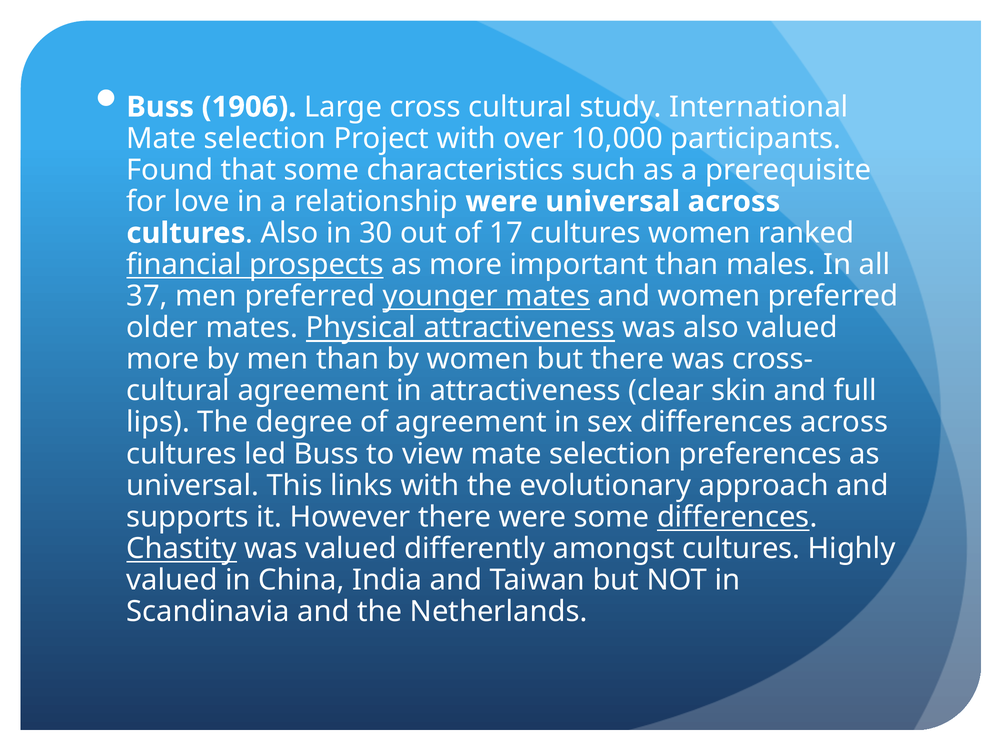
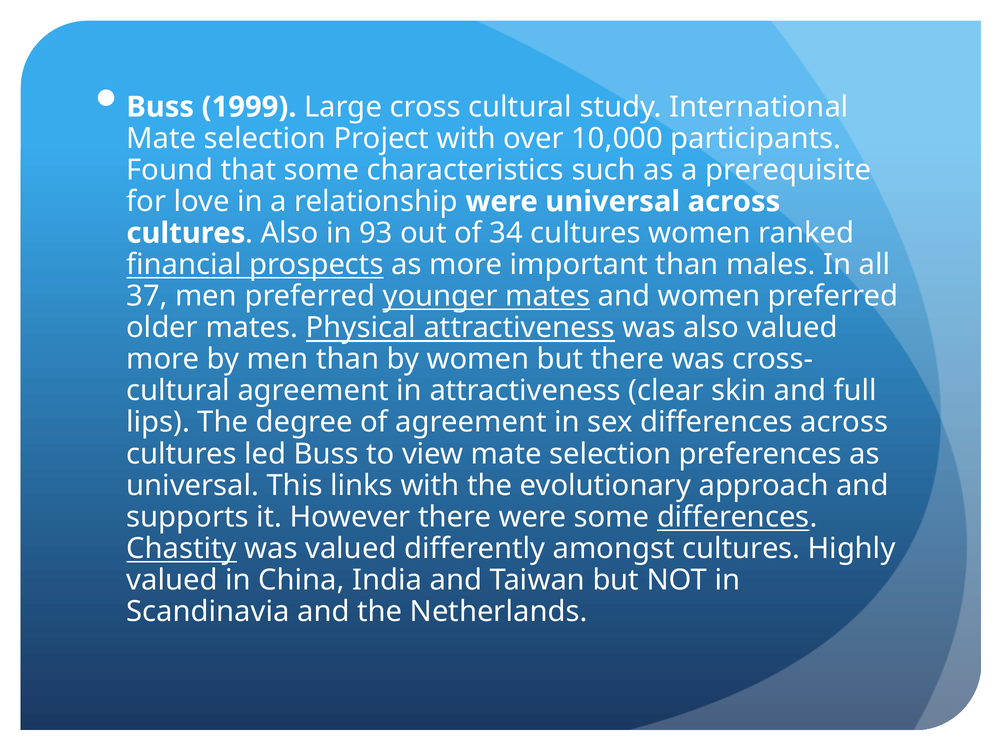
1906: 1906 -> 1999
30: 30 -> 93
17: 17 -> 34
